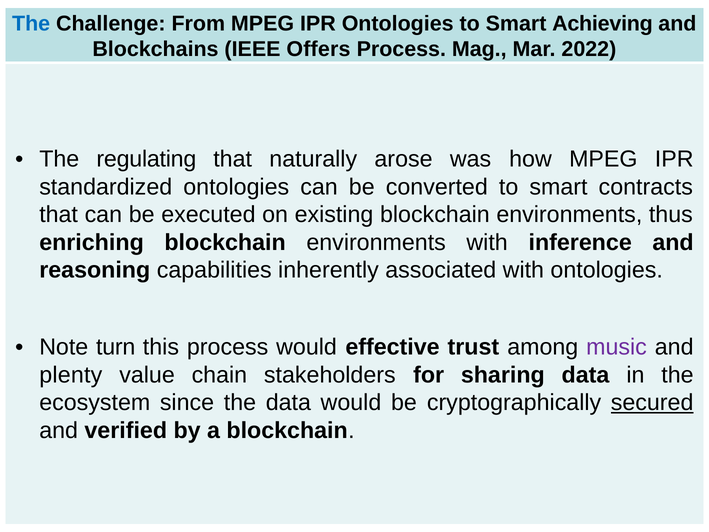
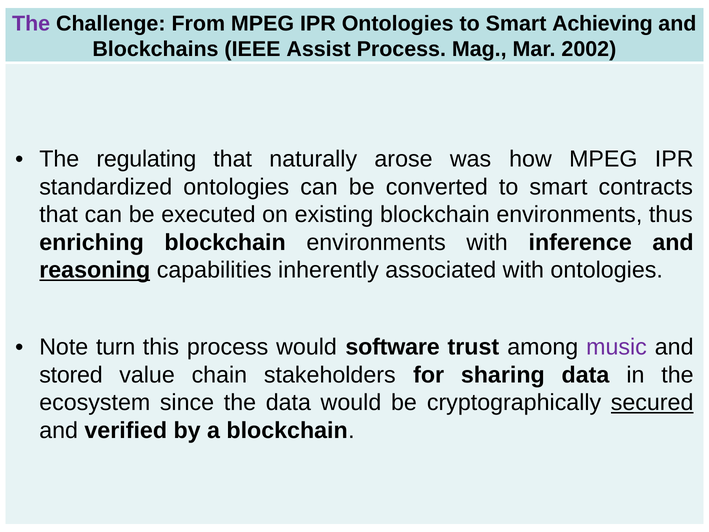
The at (31, 24) colour: blue -> purple
Offers: Offers -> Assist
2022: 2022 -> 2002
reasoning underline: none -> present
effective: effective -> software
plenty: plenty -> stored
